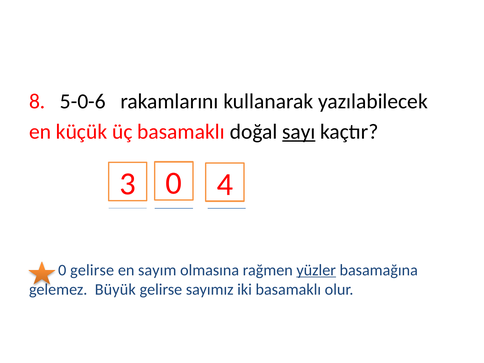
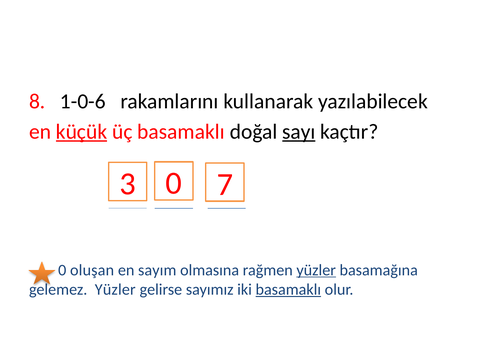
5-0-6: 5-0-6 -> 1-0-6
küçük underline: none -> present
4: 4 -> 7
0 gelirse: gelirse -> oluşan
Büyük at (115, 289): Büyük -> Yüzler
basamaklı at (288, 289) underline: none -> present
